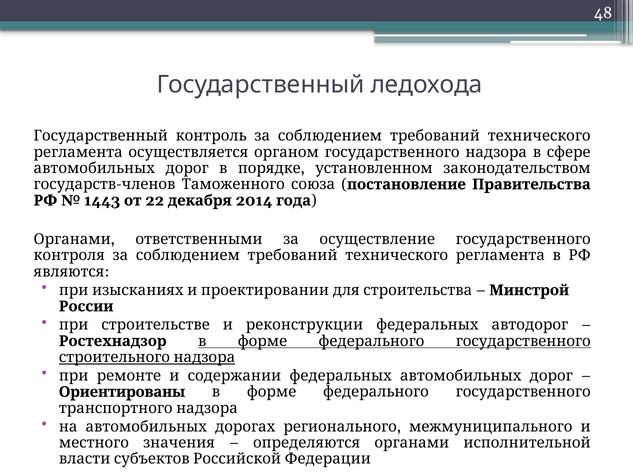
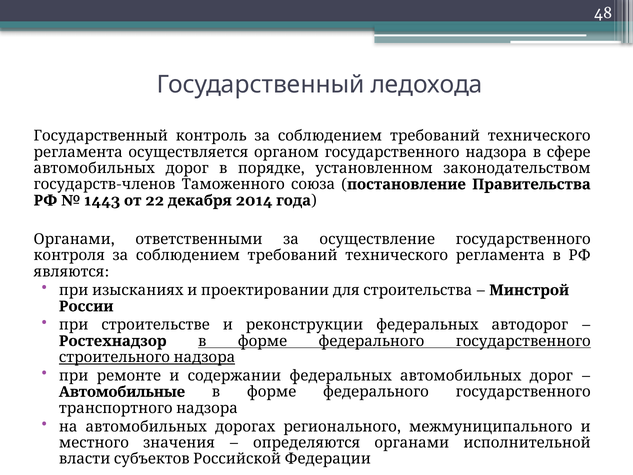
Ориентированы: Ориентированы -> Автомобильные
